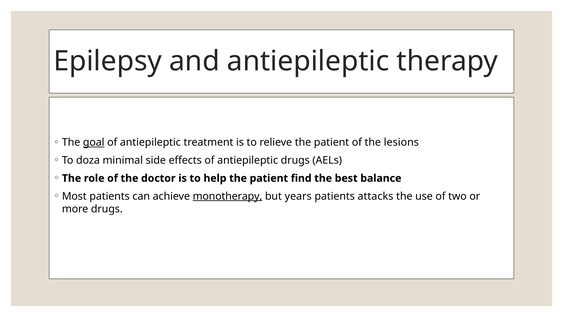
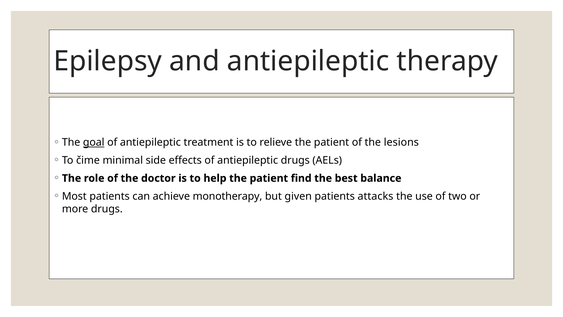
doza: doza -> čime
monotherapy underline: present -> none
years: years -> given
